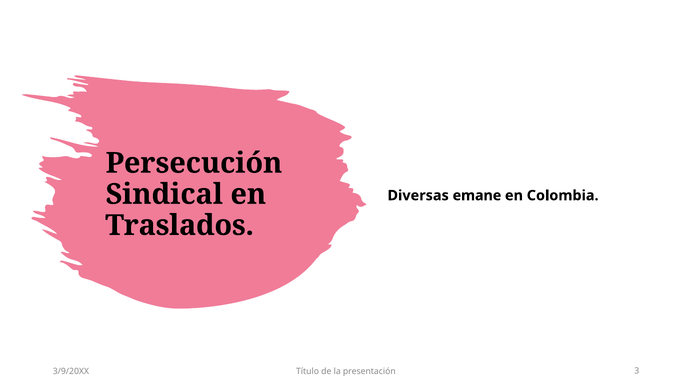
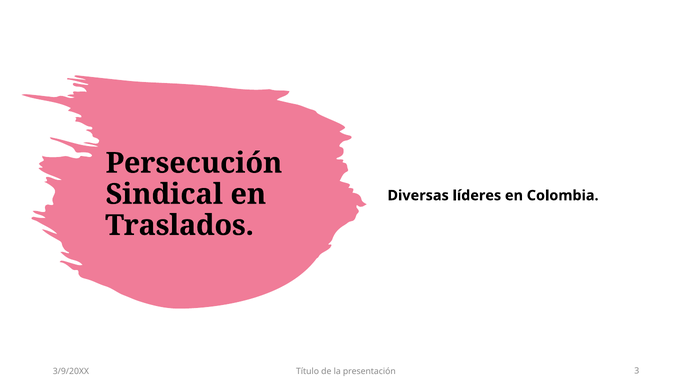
emane: emane -> líderes
